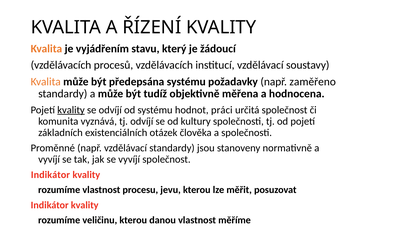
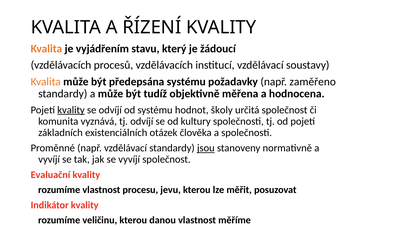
práci: práci -> školy
jsou underline: none -> present
Indikátor at (50, 175): Indikátor -> Evaluační
